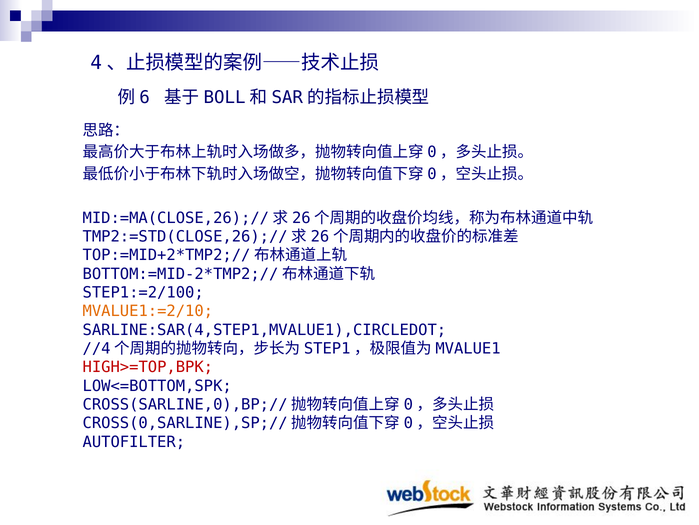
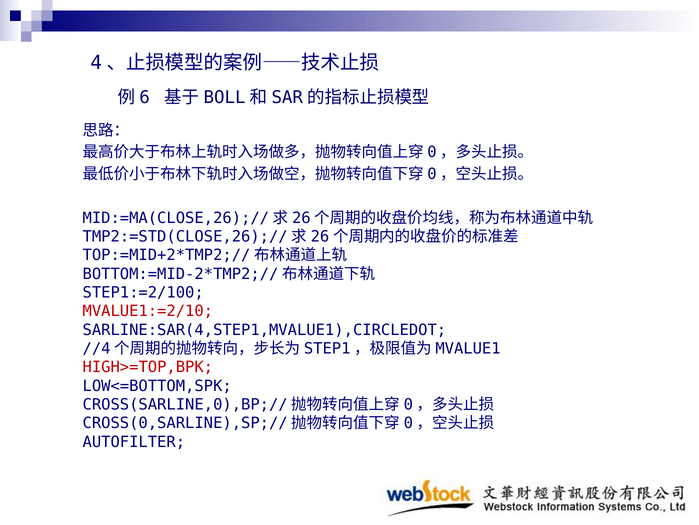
MVALUE1:=2/10 colour: orange -> red
